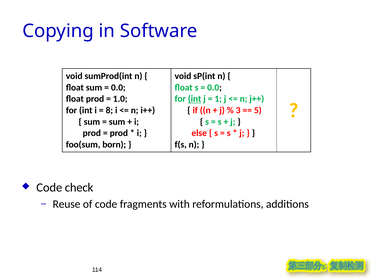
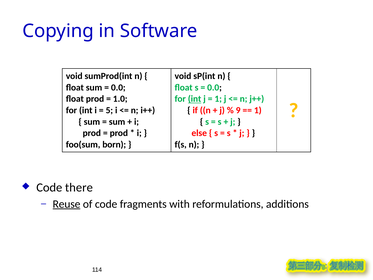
8: 8 -> 5
3: 3 -> 9
5 at (258, 110): 5 -> 1
check: check -> there
Reuse underline: none -> present
